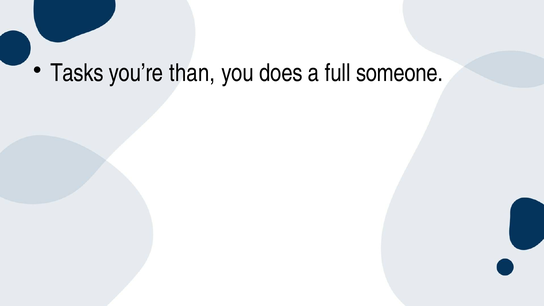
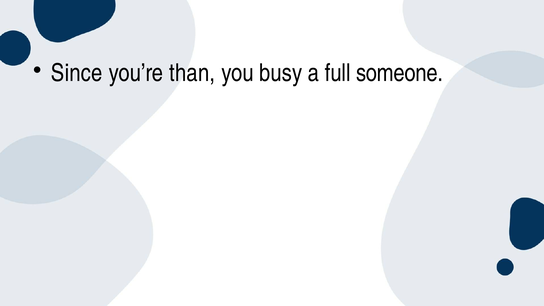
Tasks: Tasks -> Since
does: does -> busy
